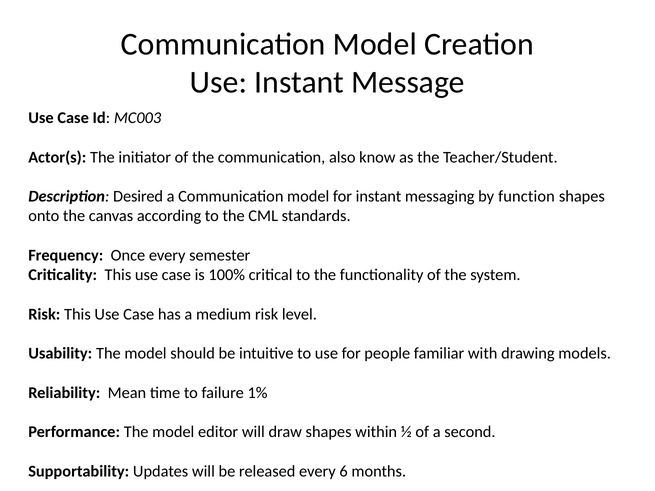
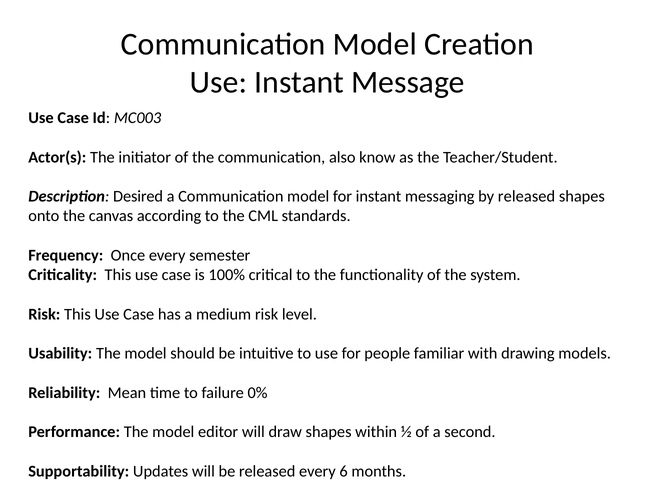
by function: function -> released
1%: 1% -> 0%
